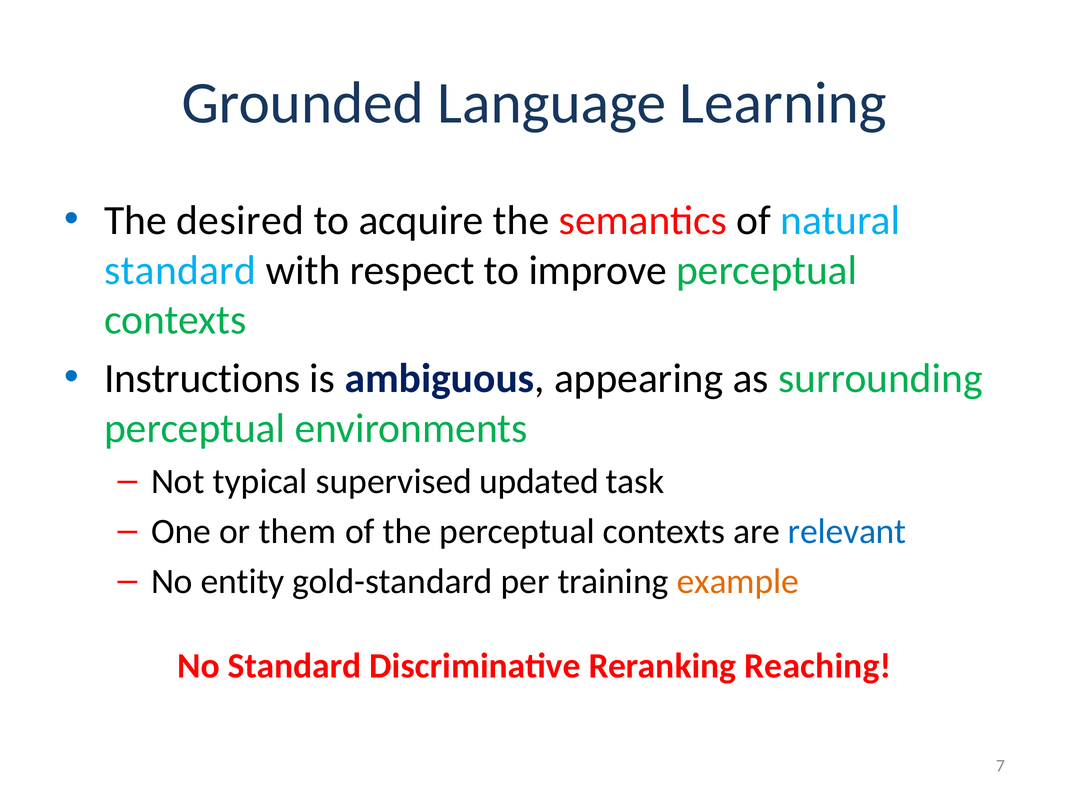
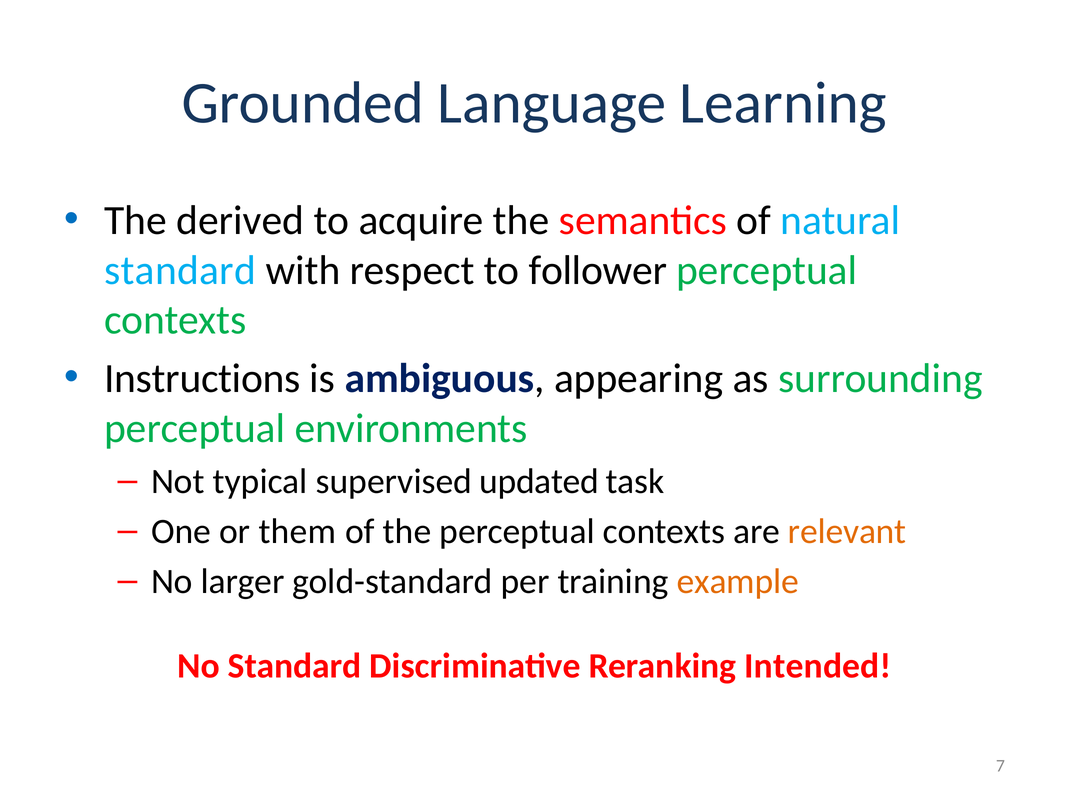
desired: desired -> derived
improve: improve -> follower
relevant colour: blue -> orange
entity: entity -> larger
Reaching: Reaching -> Intended
